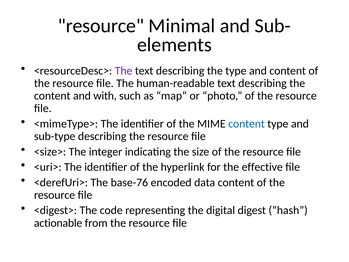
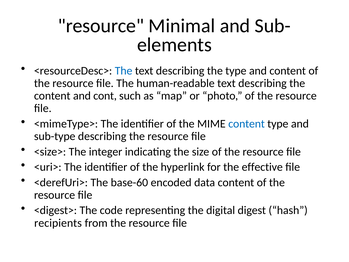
The at (124, 71) colour: purple -> blue
with: with -> cont
base-76: base-76 -> base-60
actionable: actionable -> recipients
